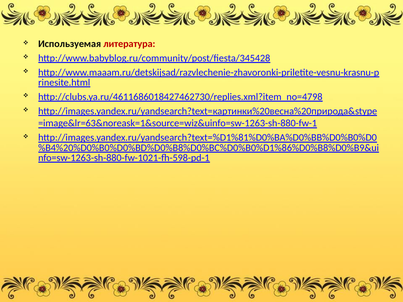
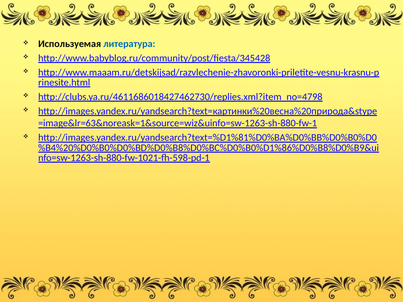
литература colour: red -> blue
